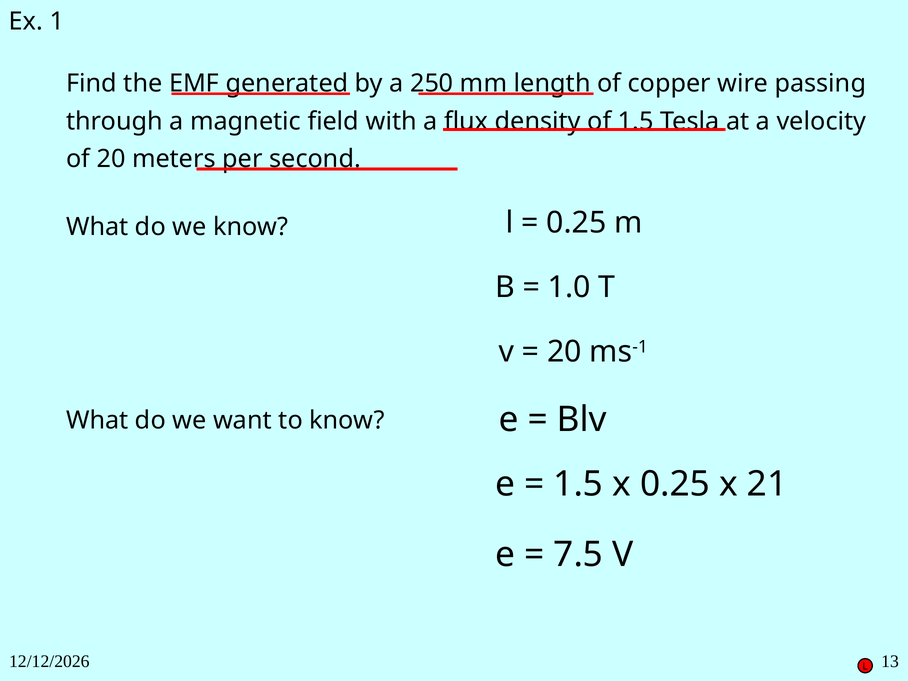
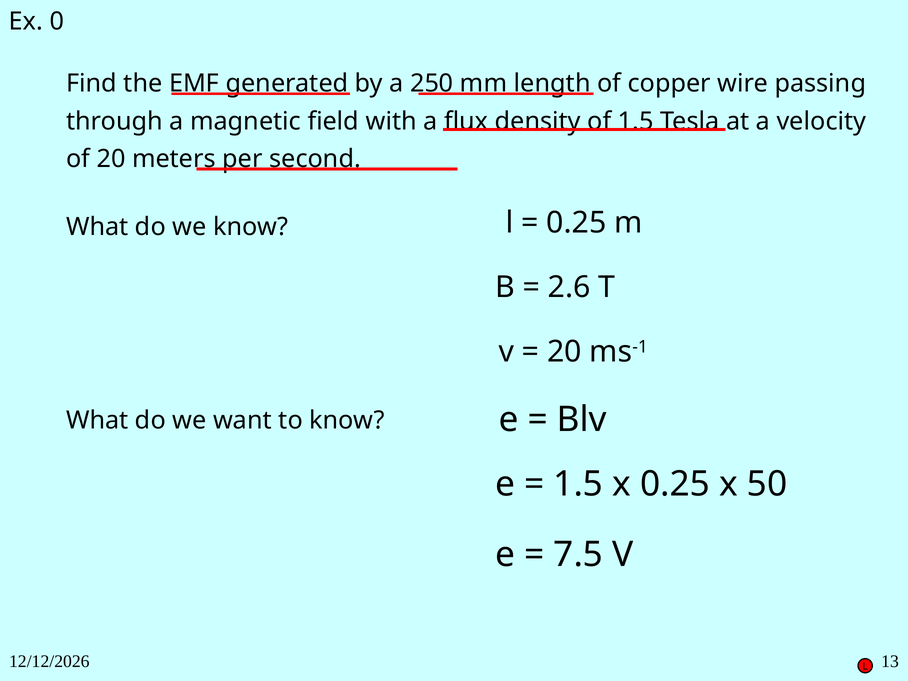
1: 1 -> 0
1.0: 1.0 -> 2.6
21: 21 -> 50
